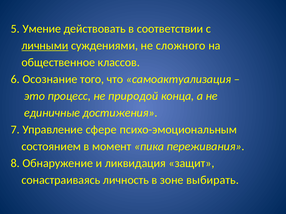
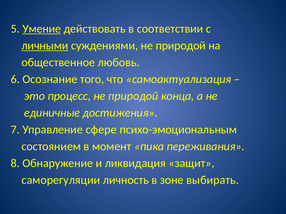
Умение underline: none -> present
суждениями не сложного: сложного -> природой
классов: классов -> любовь
сонастраиваясь: сонастраиваясь -> саморегуляции
